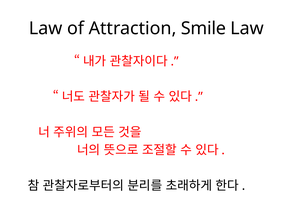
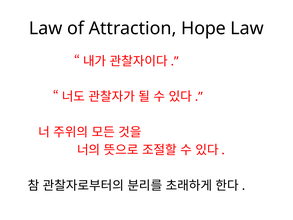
Smile: Smile -> Hope
